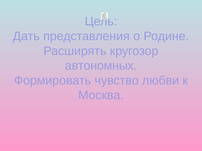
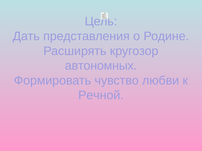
Москва: Москва -> Речной
